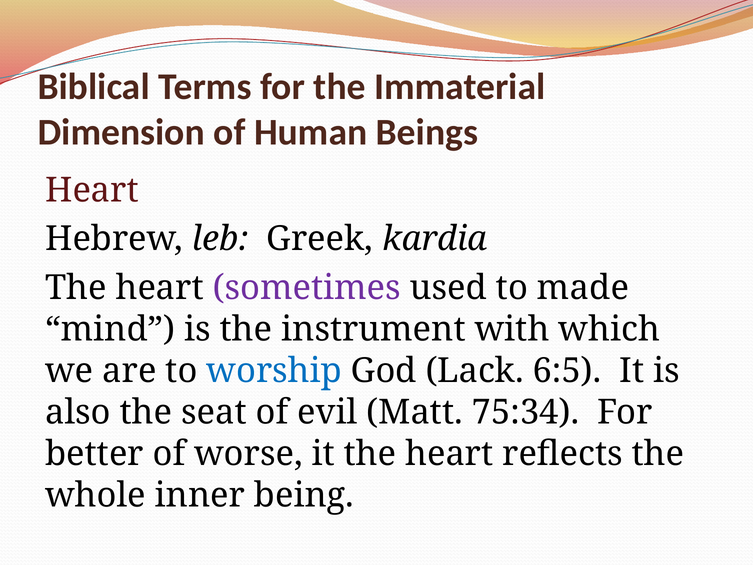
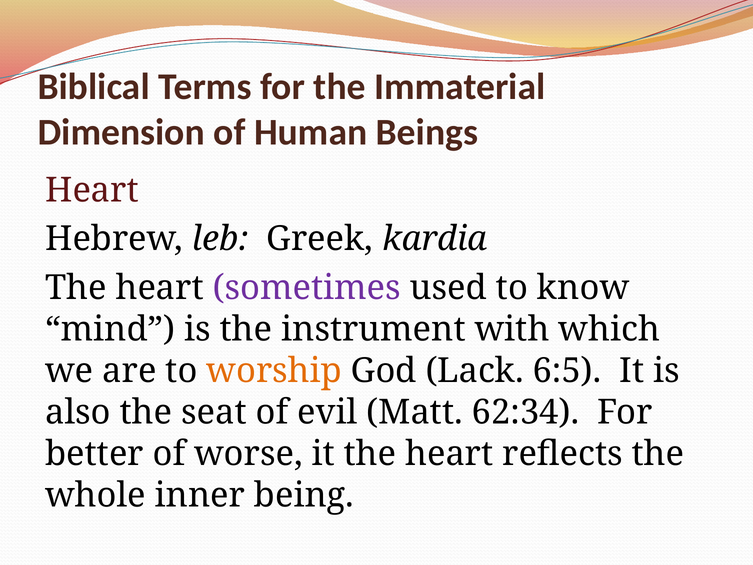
made: made -> know
worship colour: blue -> orange
75:34: 75:34 -> 62:34
